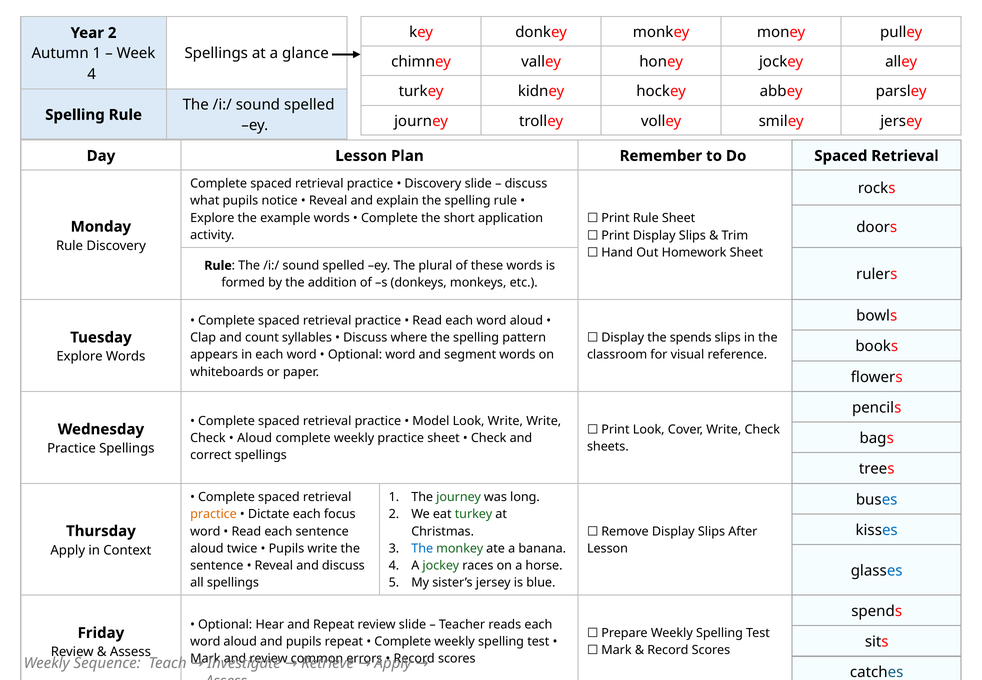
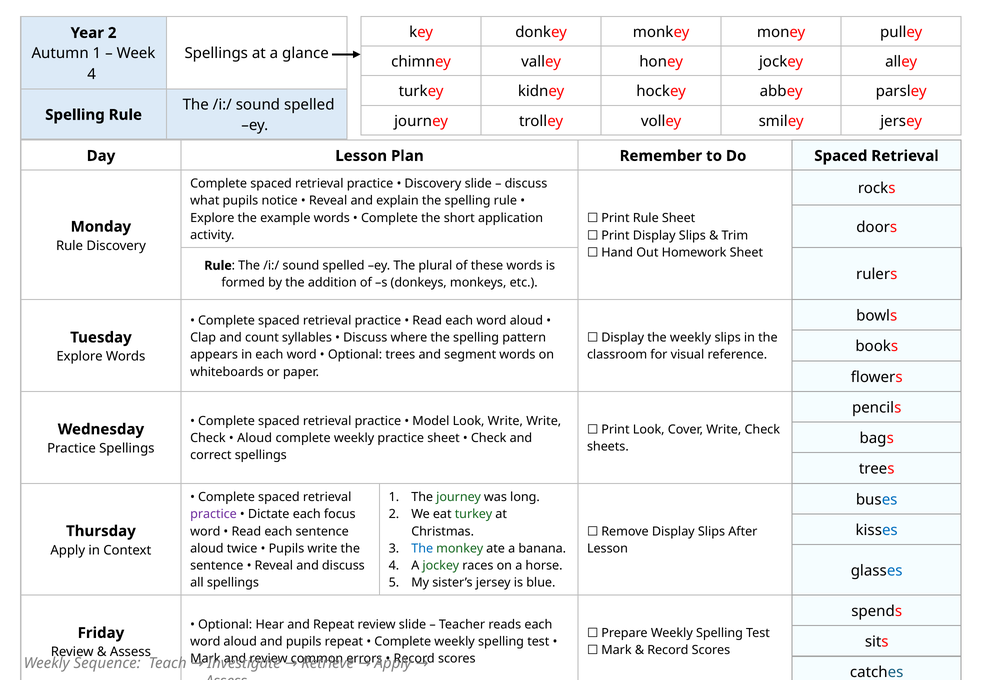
the spends: spends -> weekly
Optional word: word -> trees
practice at (214, 514) colour: orange -> purple
